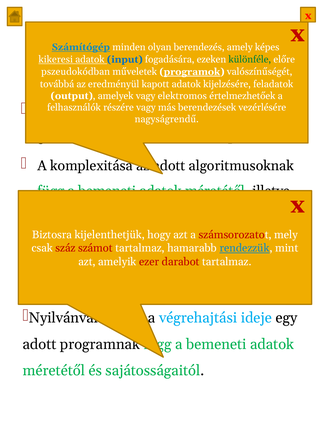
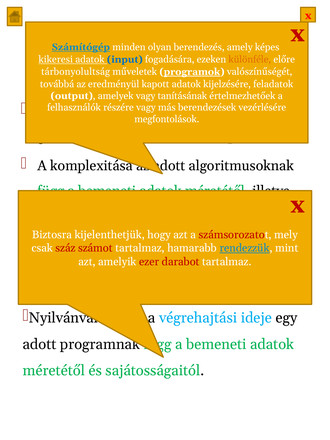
különféle colour: green -> orange
pszeudokódban: pszeudokódban -> tárbonyolultság
elektromos: elektromos -> tanításának
nagyságrendű: nagyságrendű -> megfontolások
